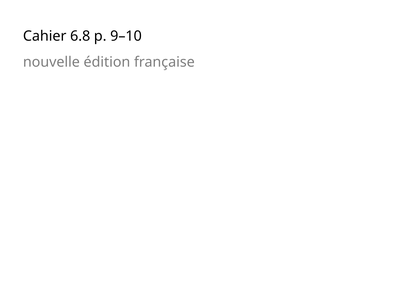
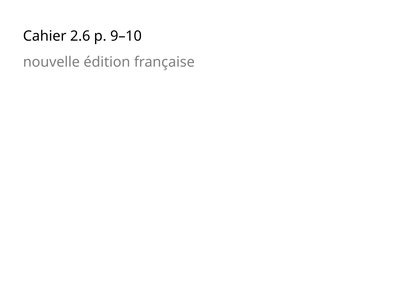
6.8: 6.8 -> 2.6
